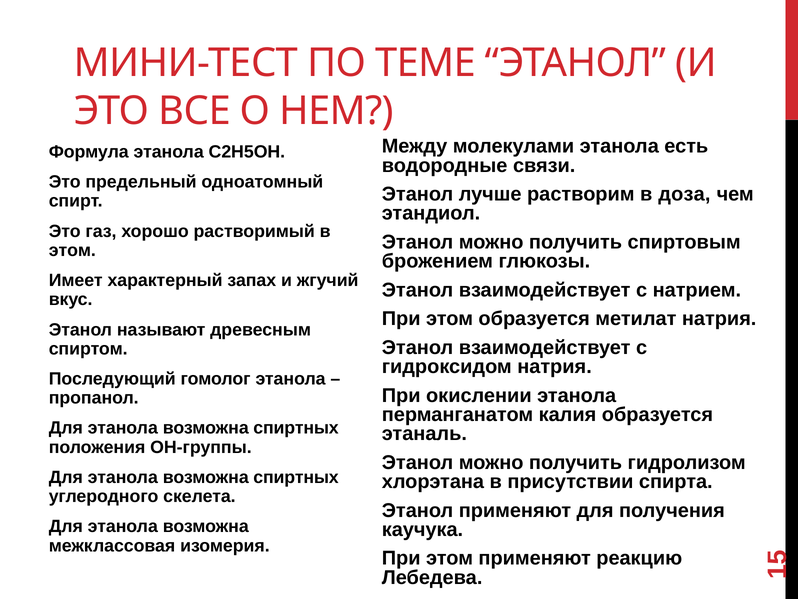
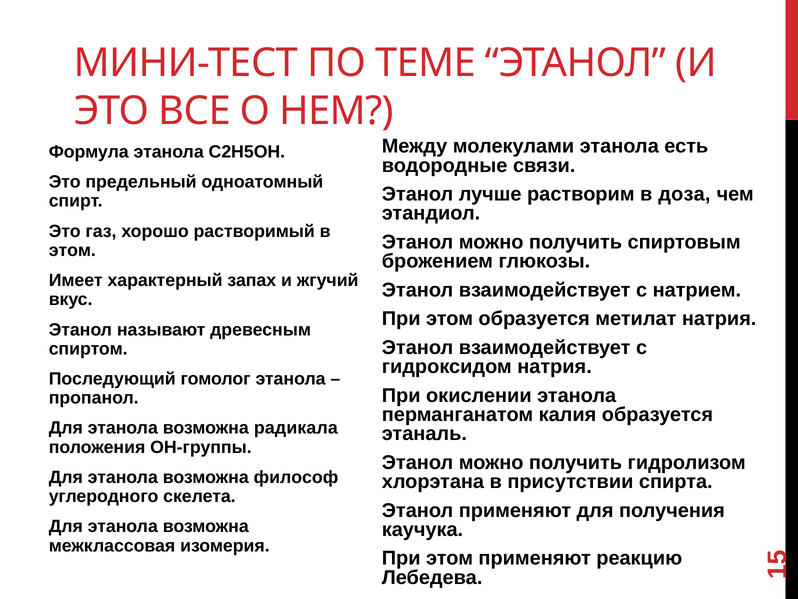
спиртных at (296, 428): спиртных -> радикала
спиртных at (296, 477): спиртных -> философ
